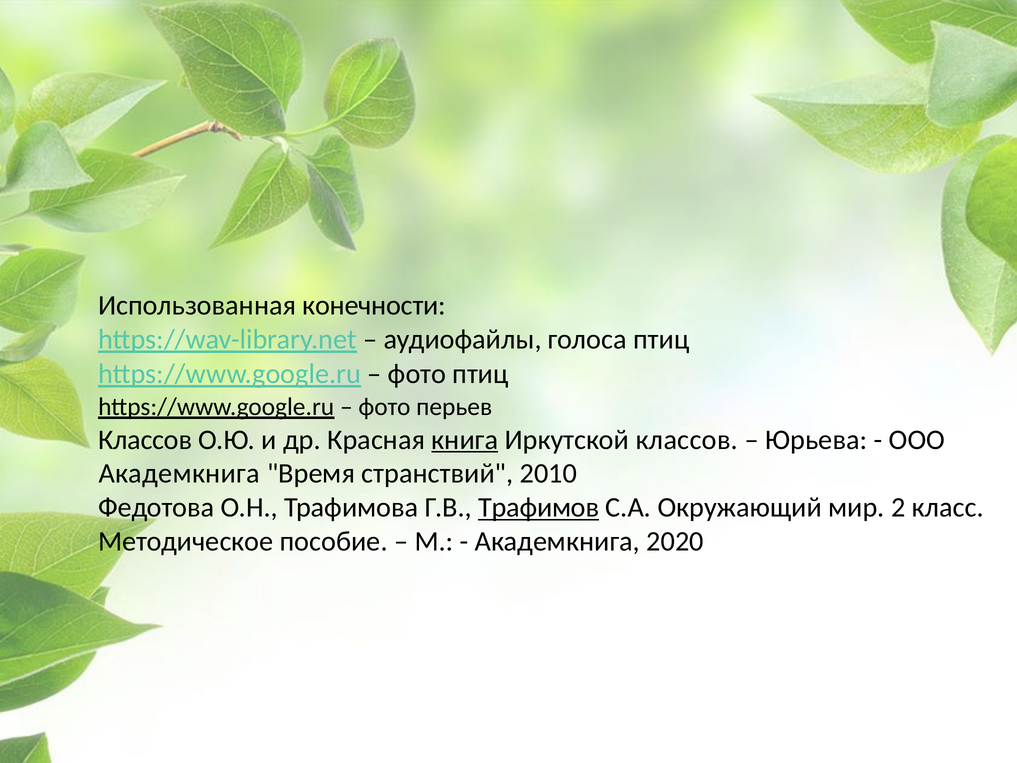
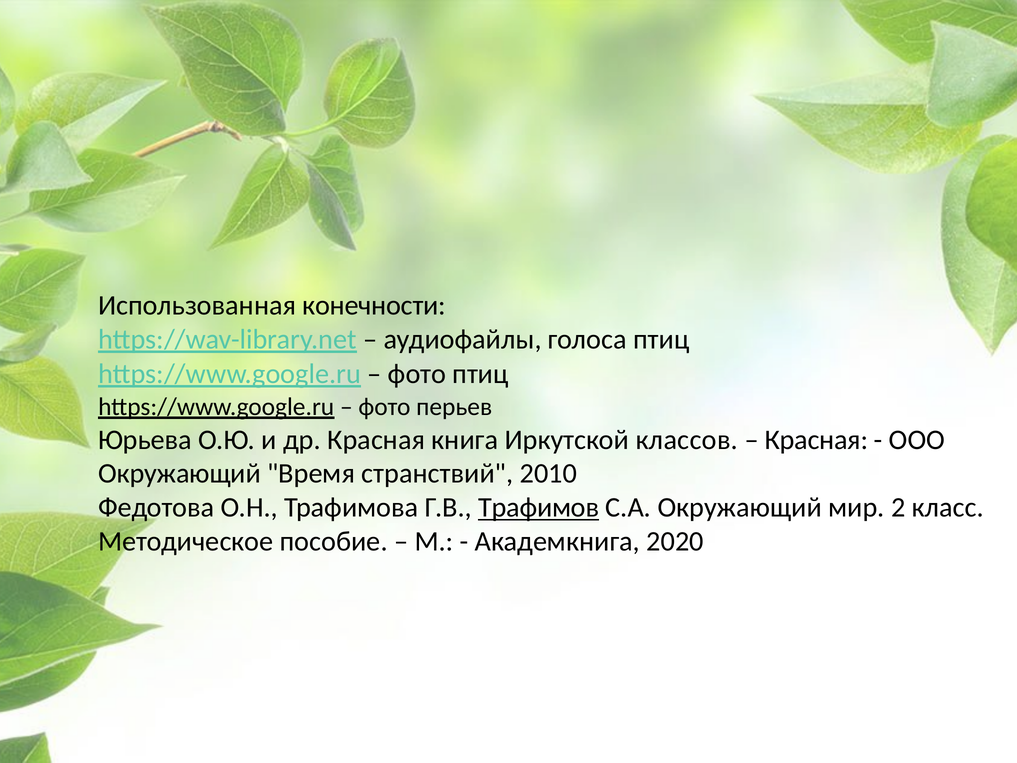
Классов at (145, 440): Классов -> Юрьева
книга underline: present -> none
Юрьева at (816, 440): Юрьева -> Красная
Академкнига at (179, 474): Академкнига -> Окружающий
